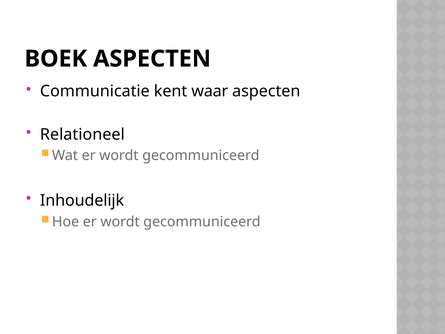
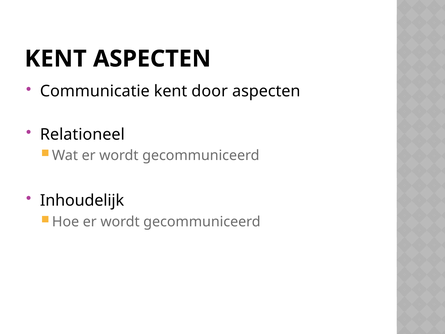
BOEK at (56, 59): BOEK -> KENT
waar: waar -> door
